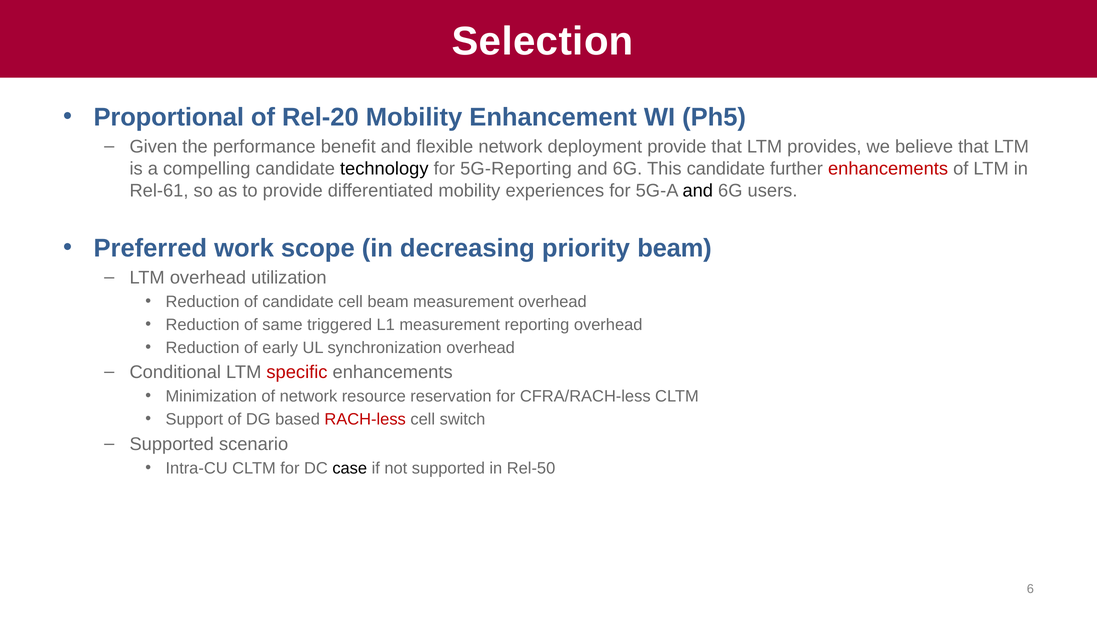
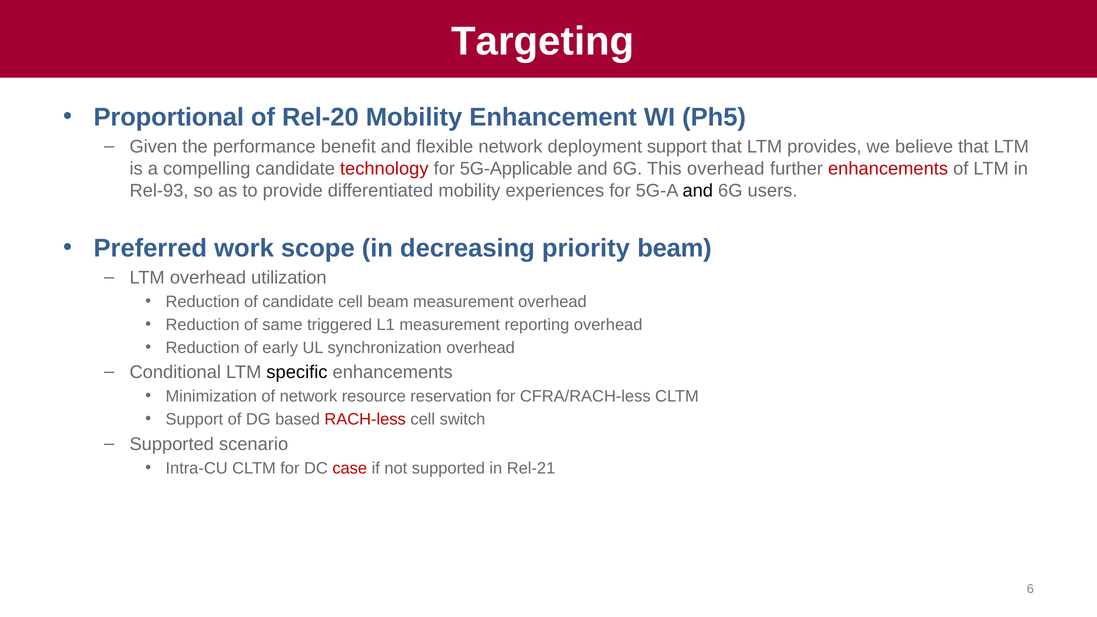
Selection: Selection -> Targeting
deployment provide: provide -> support
technology colour: black -> red
5G-Reporting: 5G-Reporting -> 5G-Applicable
This candidate: candidate -> overhead
Rel-61: Rel-61 -> Rel-93
specific colour: red -> black
case colour: black -> red
Rel-50: Rel-50 -> Rel-21
